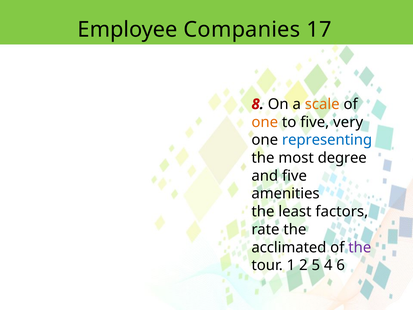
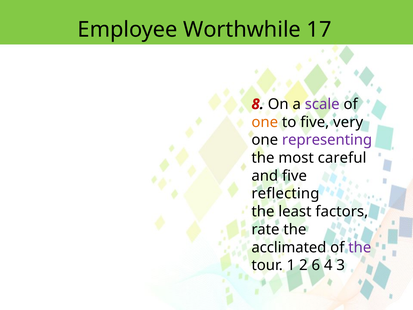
Companies: Companies -> Worthwhile
scale colour: orange -> purple
representing colour: blue -> purple
degree: degree -> careful
amenities: amenities -> reflecting
5: 5 -> 6
6: 6 -> 3
